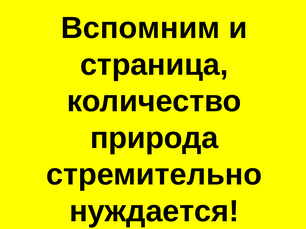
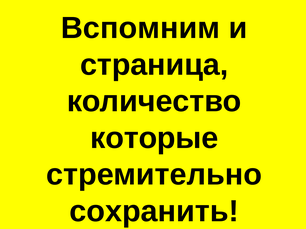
природа: природа -> которые
нуждается: нуждается -> сохранить
